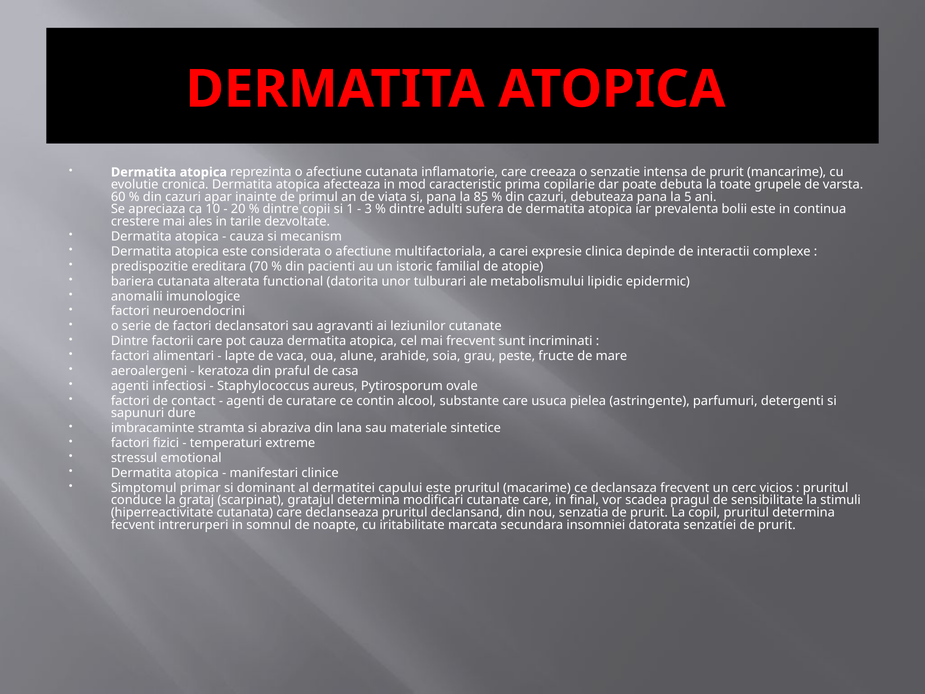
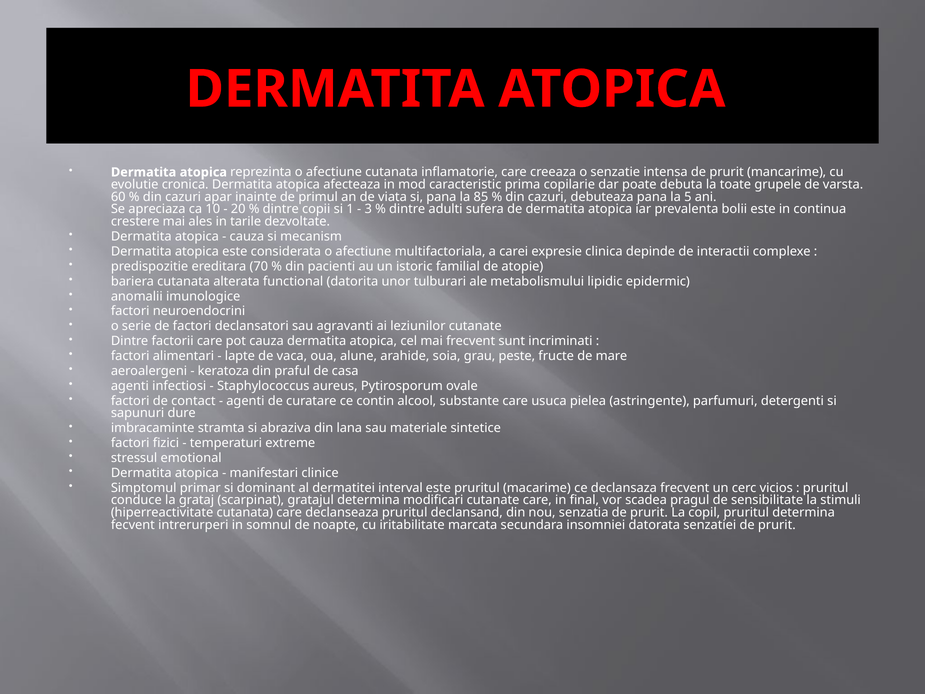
capului: capului -> interval
